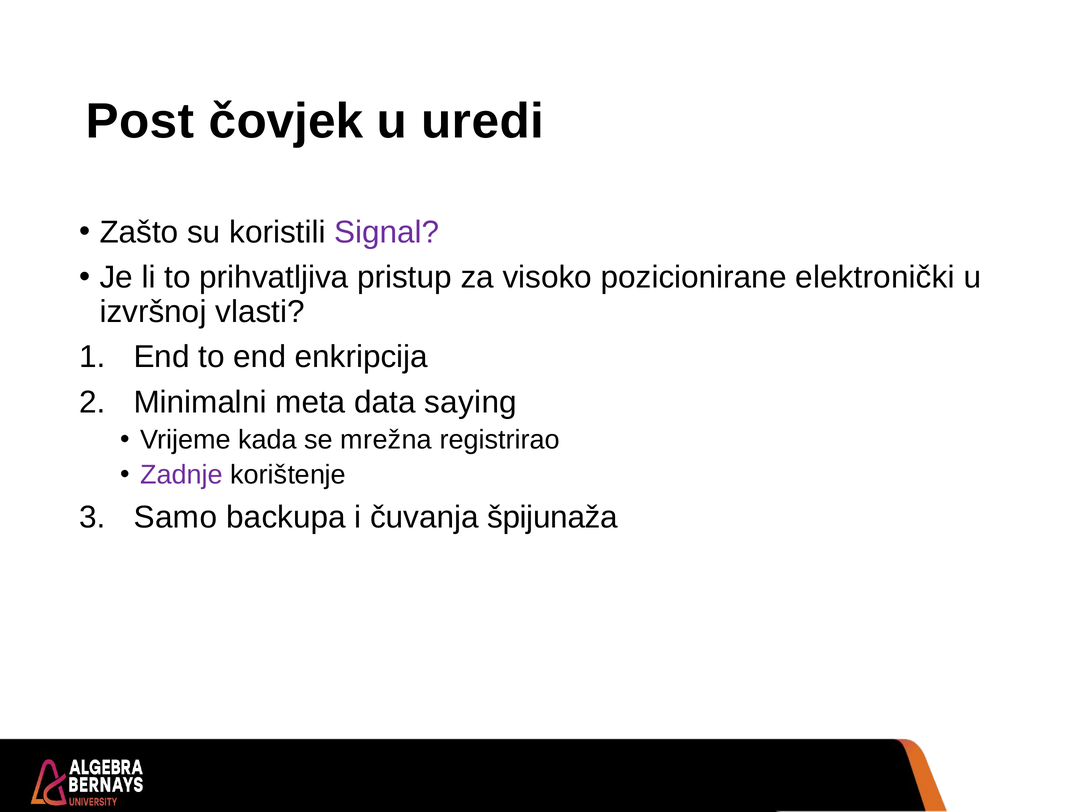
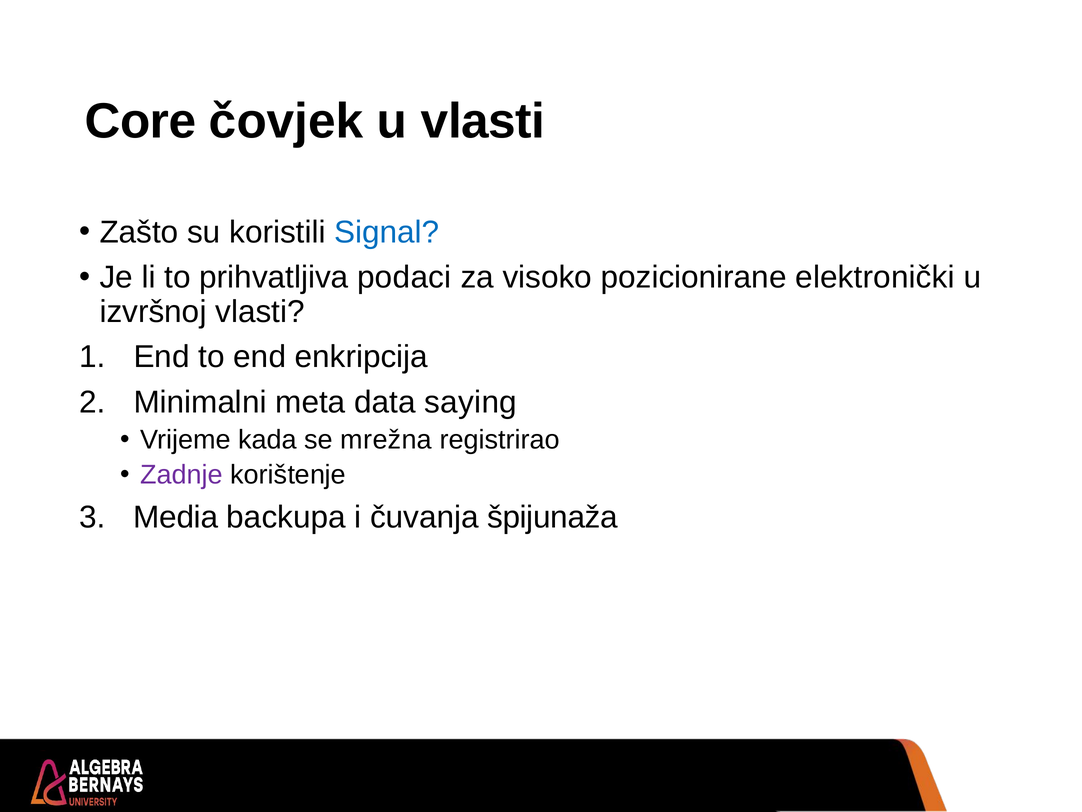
Post: Post -> Core
u uredi: uredi -> vlasti
Signal colour: purple -> blue
pristup: pristup -> podaci
Samo: Samo -> Media
